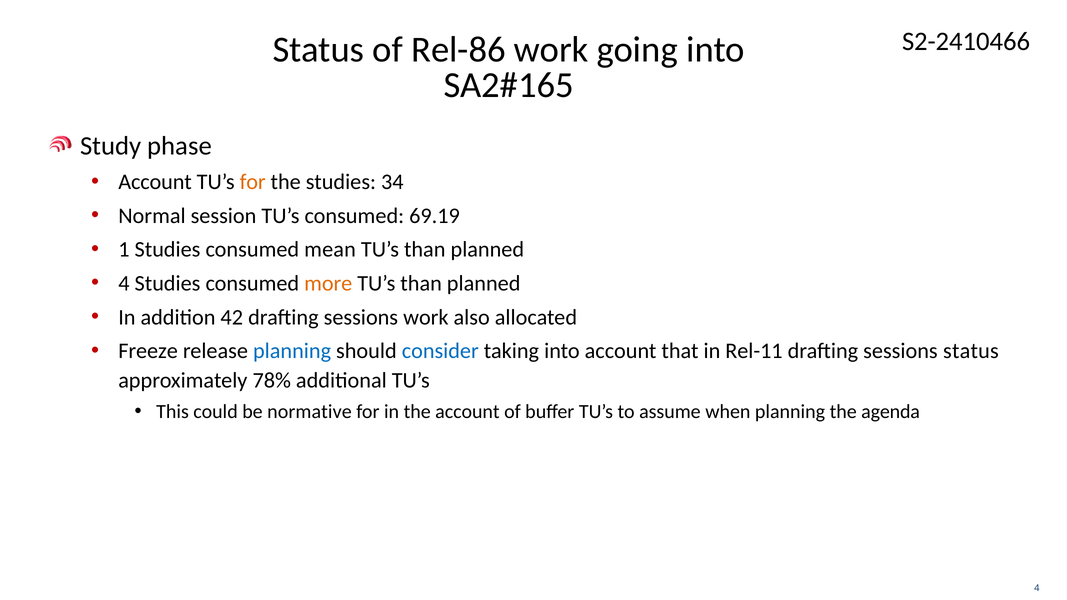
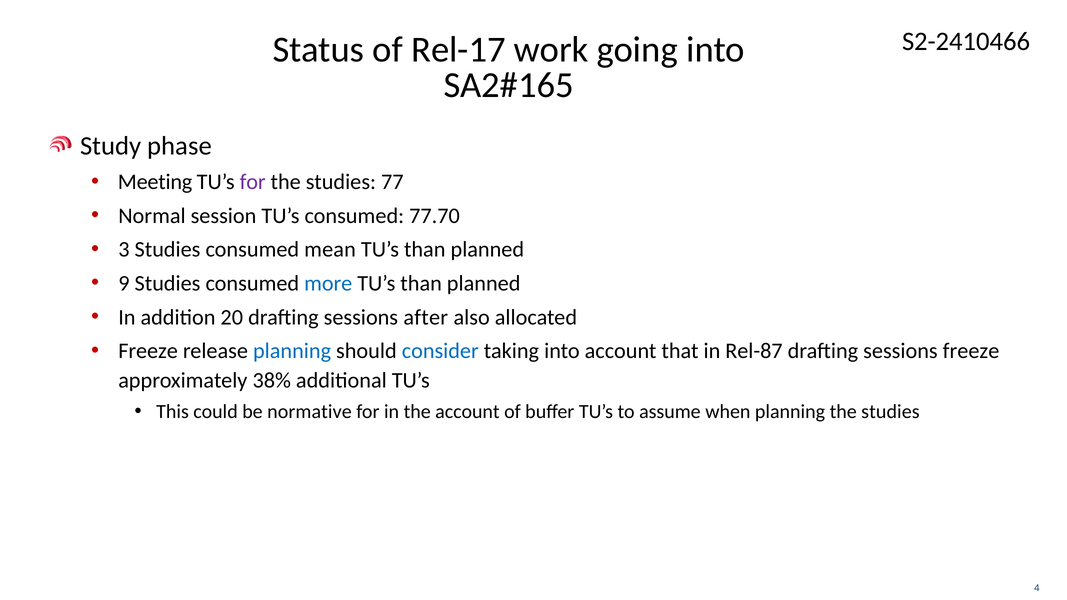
Rel-86: Rel-86 -> Rel-17
Account at (155, 182): Account -> Meeting
for at (253, 182) colour: orange -> purple
34: 34 -> 77
69.19: 69.19 -> 77.70
1: 1 -> 3
4 at (124, 283): 4 -> 9
more colour: orange -> blue
42: 42 -> 20
sessions work: work -> after
Rel-11: Rel-11 -> Rel-87
sessions status: status -> freeze
78%: 78% -> 38%
planning the agenda: agenda -> studies
